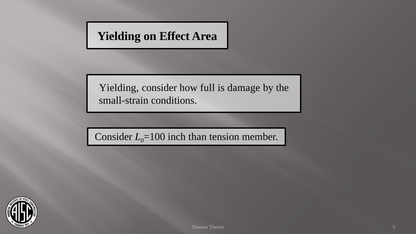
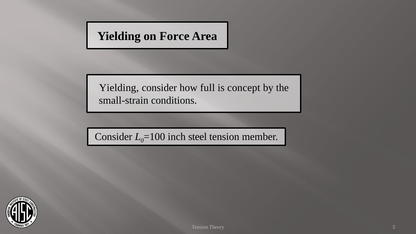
Effect: Effect -> Force
damage: damage -> concept
than: than -> steel
